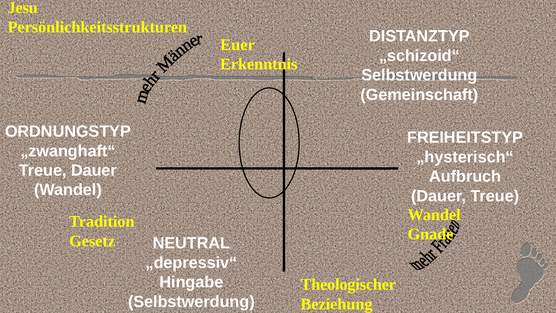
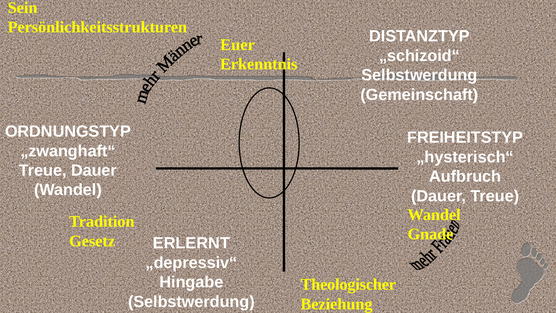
Jesu: Jesu -> Sein
NEUTRAL: NEUTRAL -> ERLERNT
